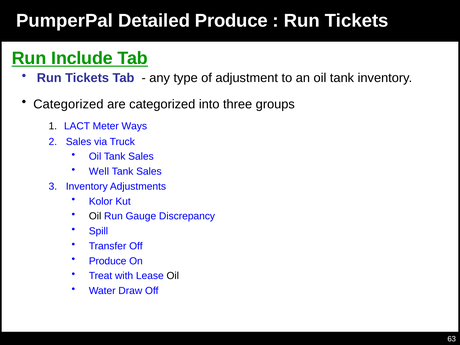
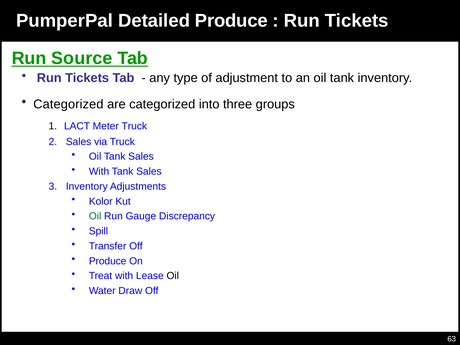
Include: Include -> Source
Meter Ways: Ways -> Truck
Well at (99, 172): Well -> With
Oil at (95, 216) colour: black -> green
